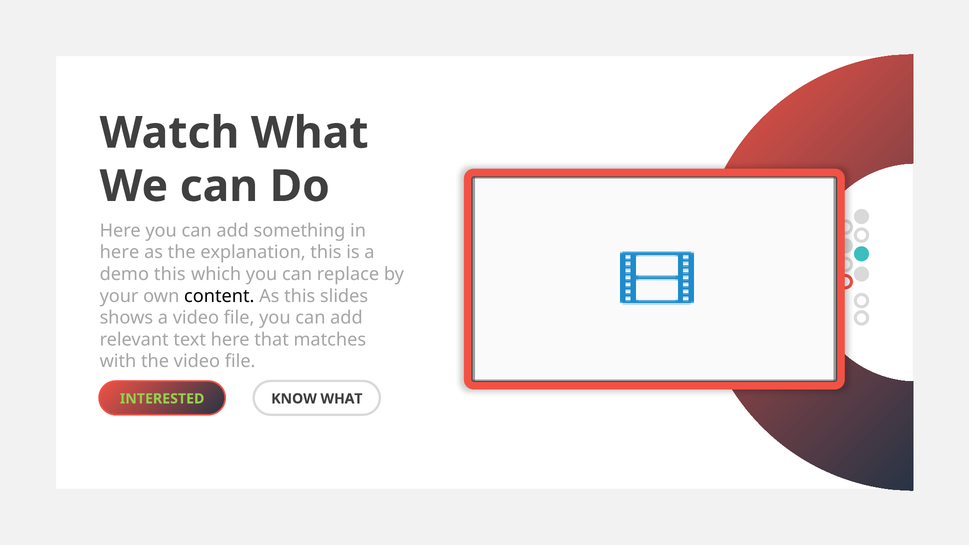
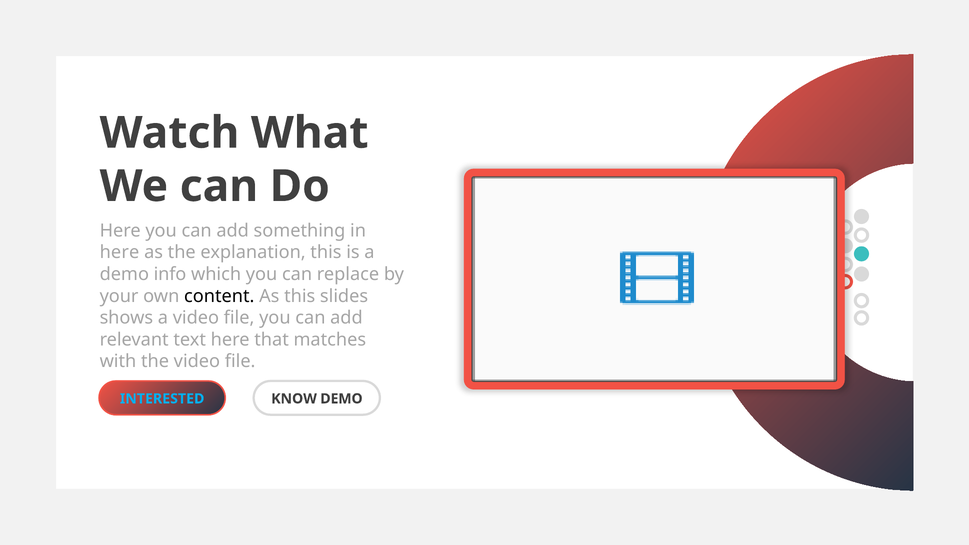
demo this: this -> info
INTERESTED colour: light green -> light blue
KNOW WHAT: WHAT -> DEMO
